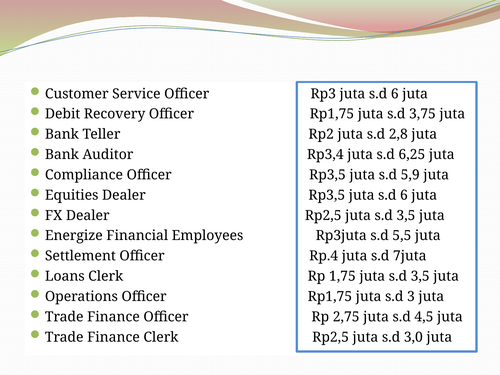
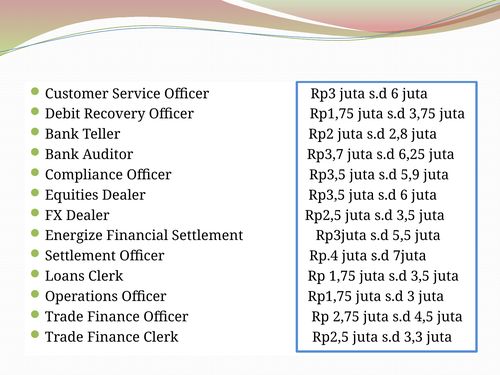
Rp3,4: Rp3,4 -> Rp3,7
Financial Employees: Employees -> Settlement
3,0: 3,0 -> 3,3
